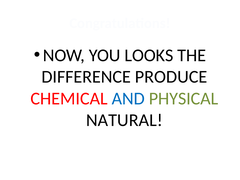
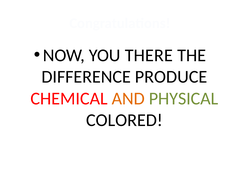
LOOKS: LOOKS -> THERE
AND colour: blue -> orange
NATURAL: NATURAL -> COLORED
